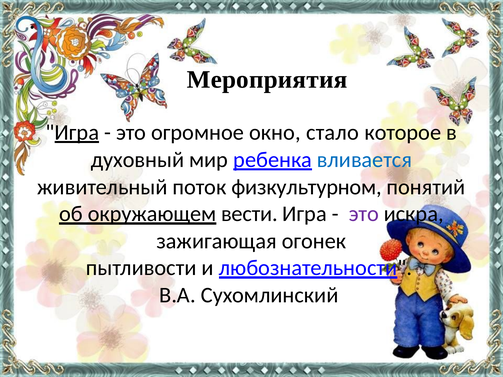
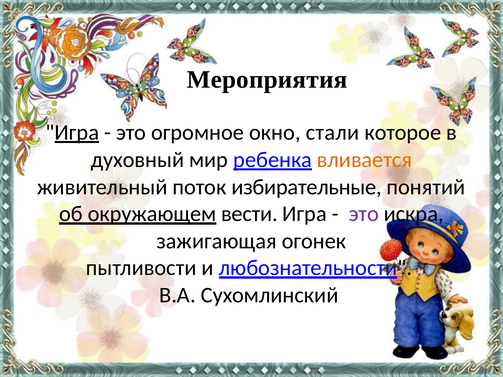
стало: стало -> стали
вливается colour: blue -> orange
физкультурном: физкультурном -> избирательные
